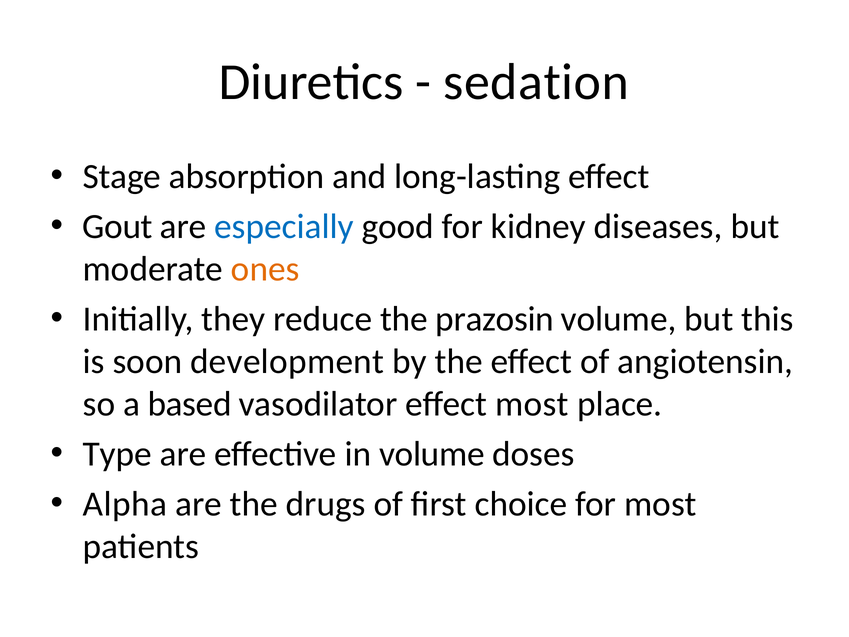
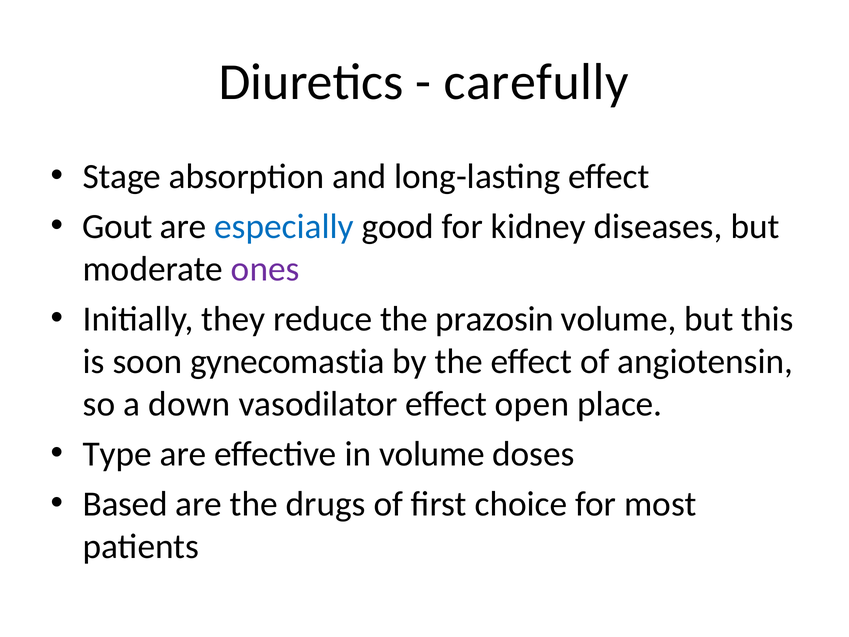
sedation: sedation -> carefully
ones colour: orange -> purple
development: development -> gynecomastia
based: based -> down
effect most: most -> open
Alpha: Alpha -> Based
